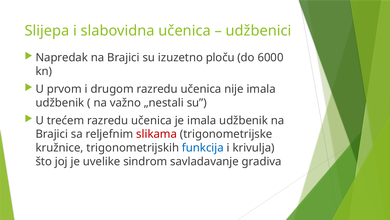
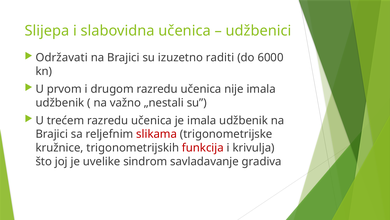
Napredak: Napredak -> Održavati
ploču: ploču -> raditi
funkcija colour: blue -> red
